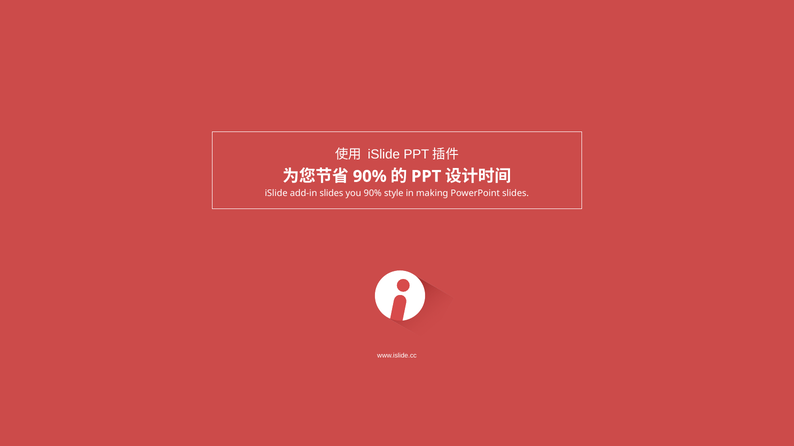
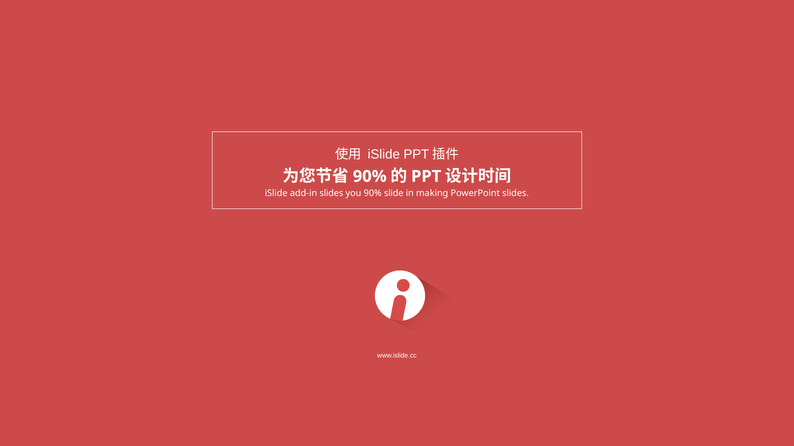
style: style -> slide
